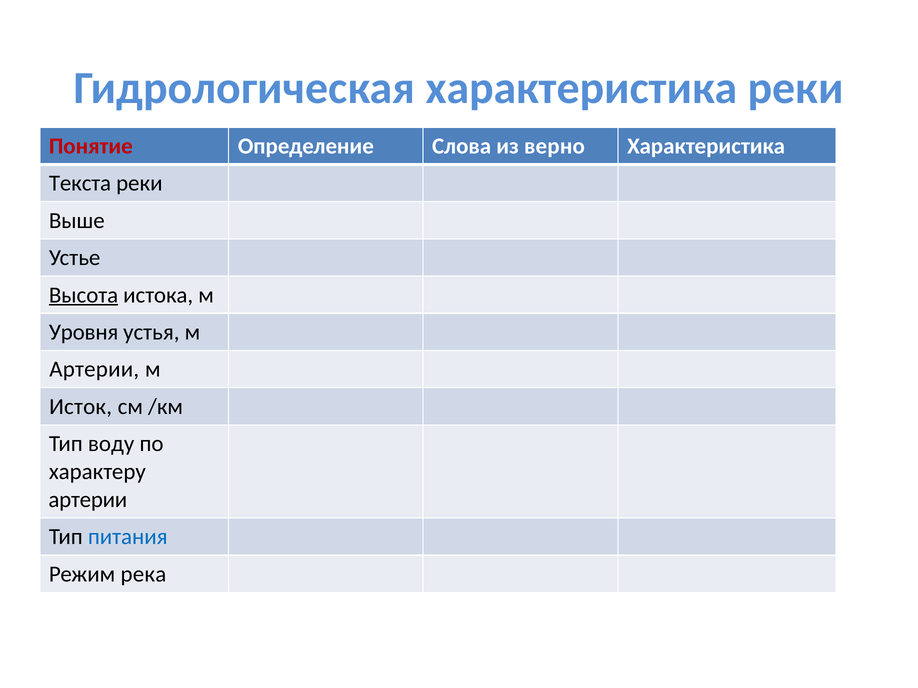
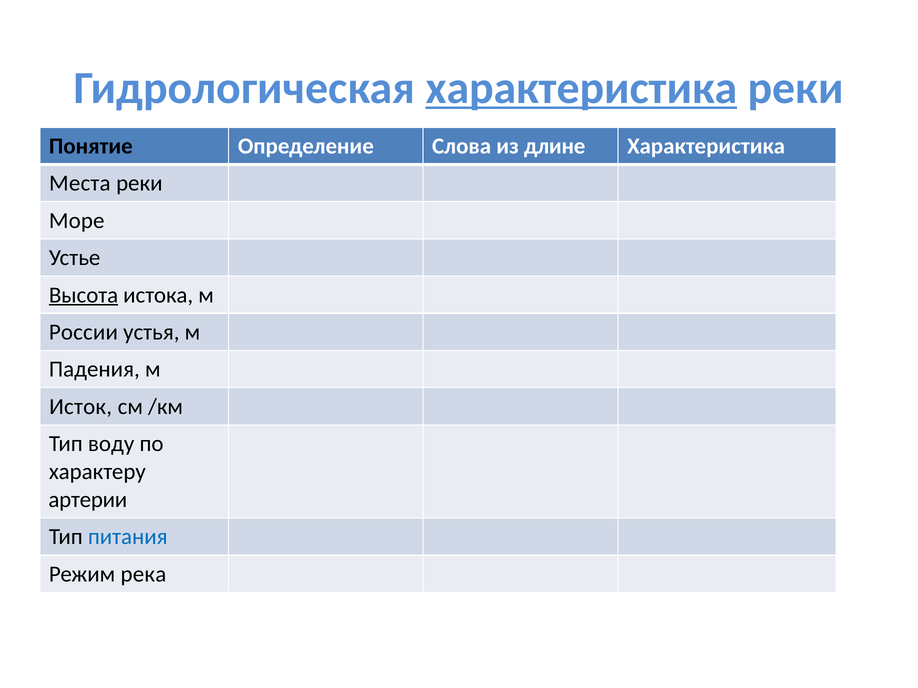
характеристика at (581, 88) underline: none -> present
Понятие colour: red -> black
верно: верно -> длине
Текста: Текста -> Места
Выше: Выше -> Море
Уровня: Уровня -> России
Артерии at (94, 370): Артерии -> Падения
